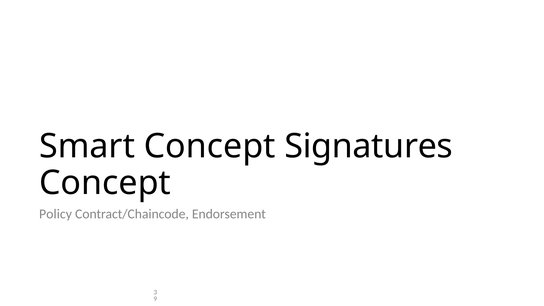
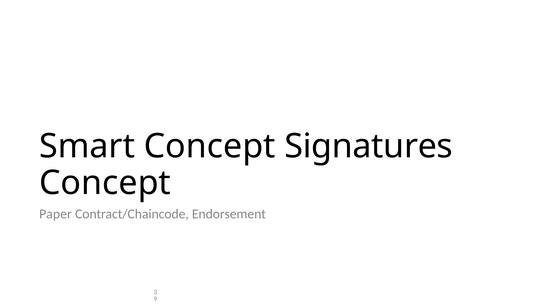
Policy: Policy -> Paper
